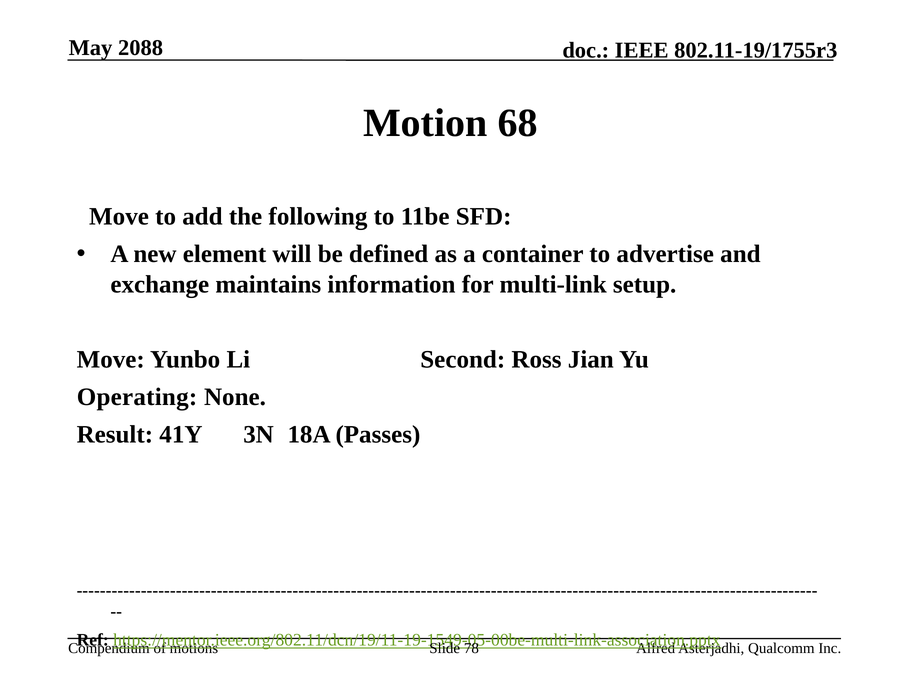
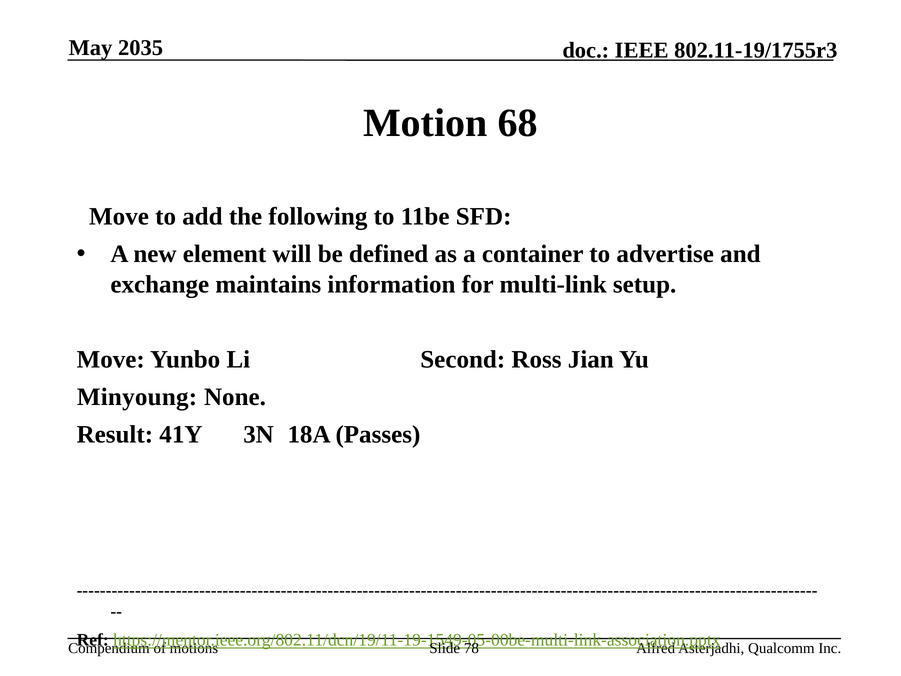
2088: 2088 -> 2035
Operating: Operating -> Minyoung
